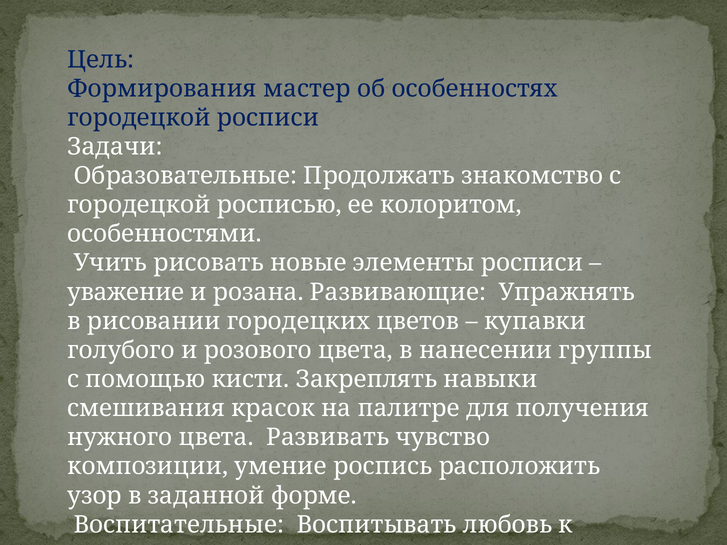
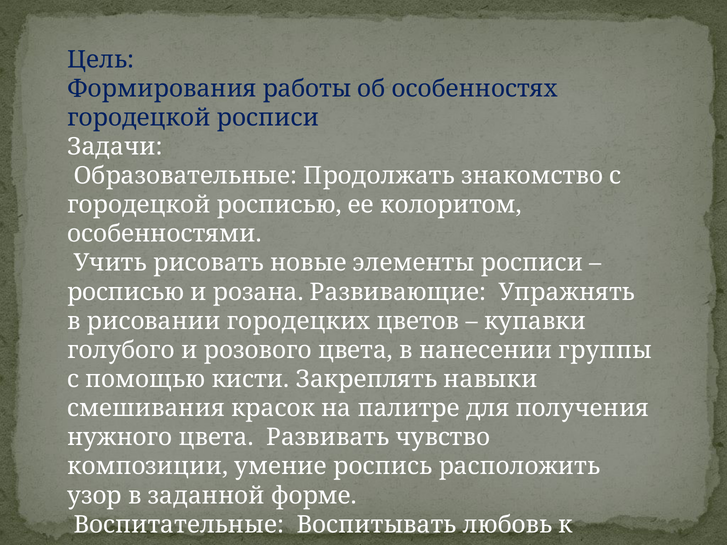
мастер: мастер -> работы
уважение at (126, 292): уважение -> росписью
